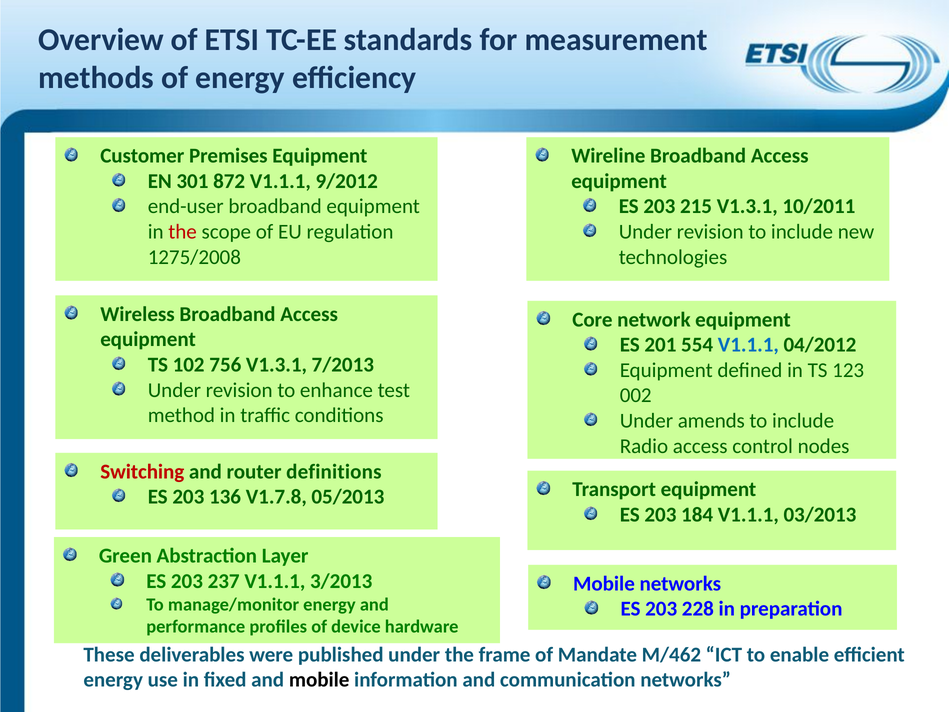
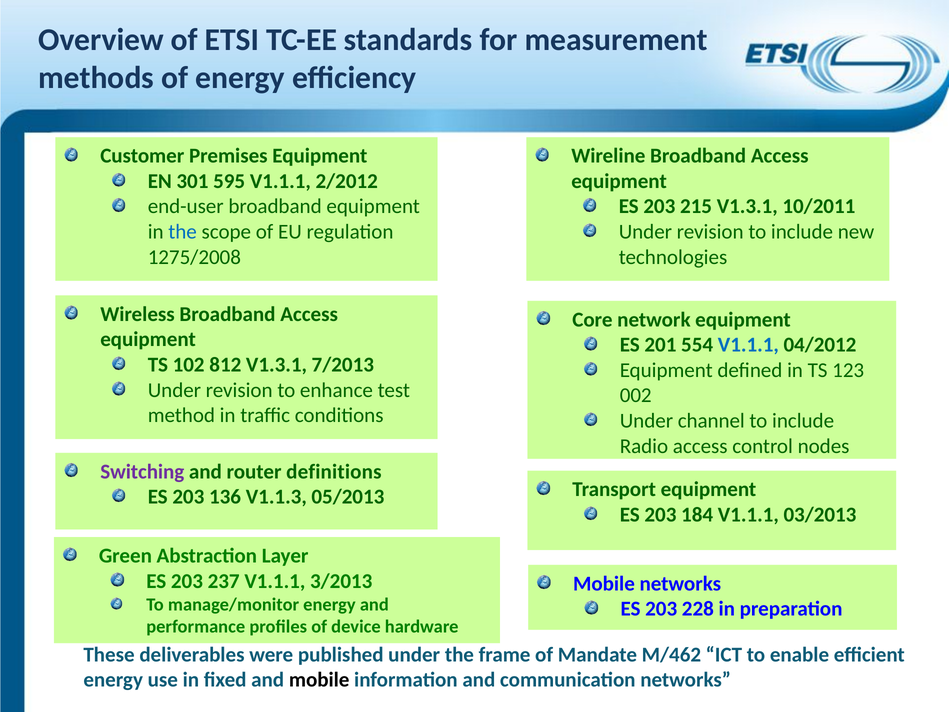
872: 872 -> 595
9/2012: 9/2012 -> 2/2012
the at (183, 232) colour: red -> blue
756: 756 -> 812
amends: amends -> channel
Switching colour: red -> purple
V1.7.8: V1.7.8 -> V1.1.3
